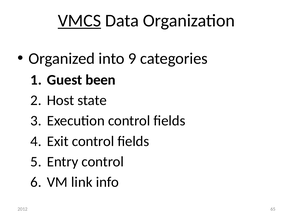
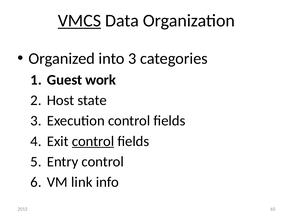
into 9: 9 -> 3
been: been -> work
control at (93, 142) underline: none -> present
